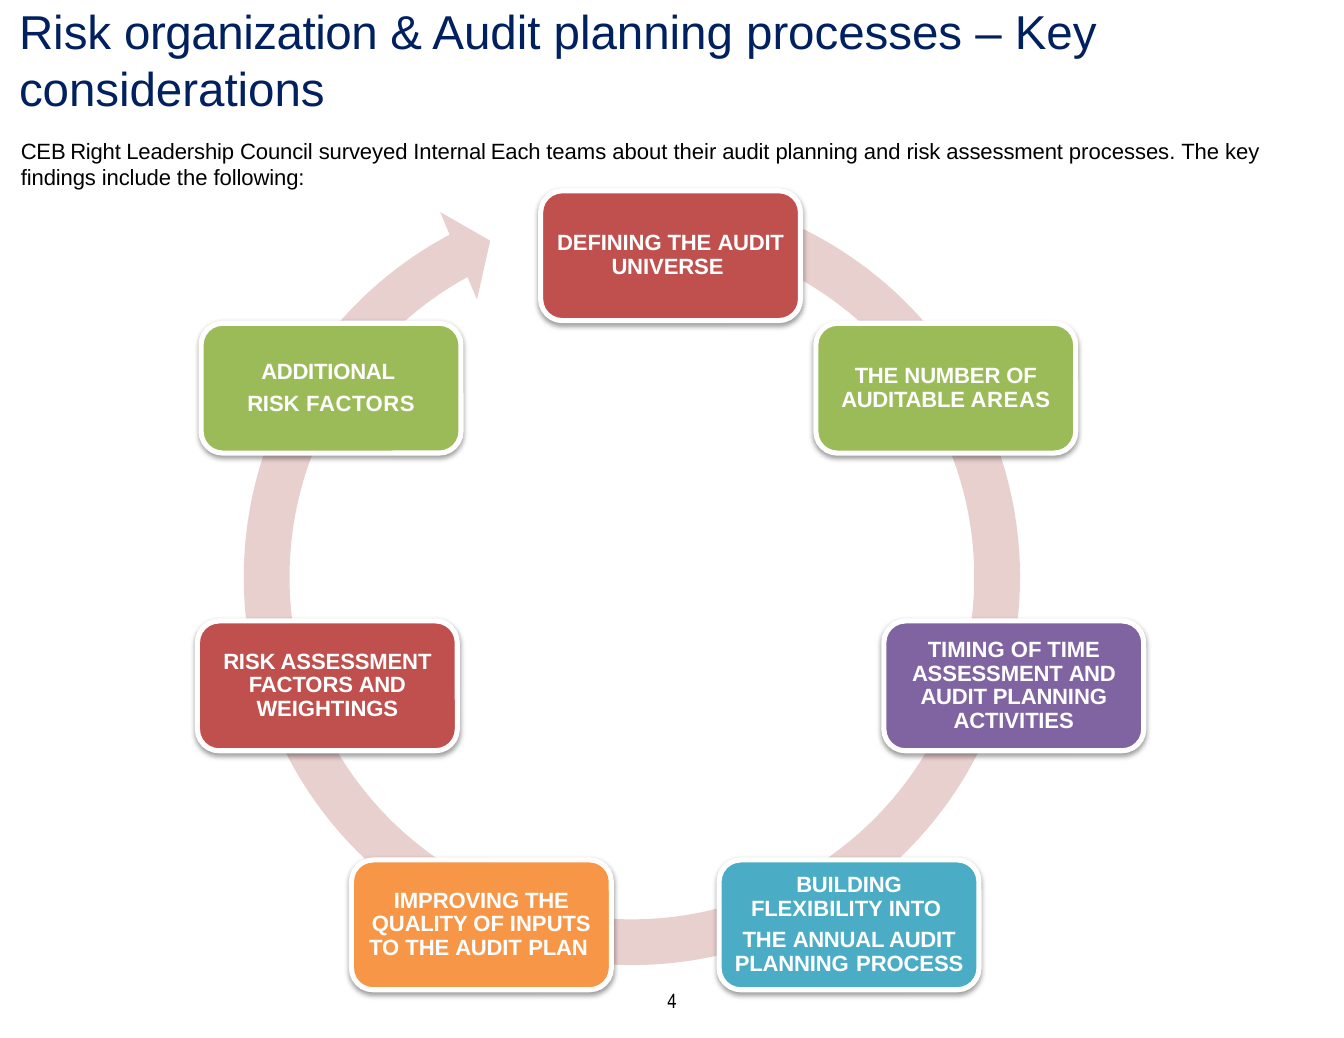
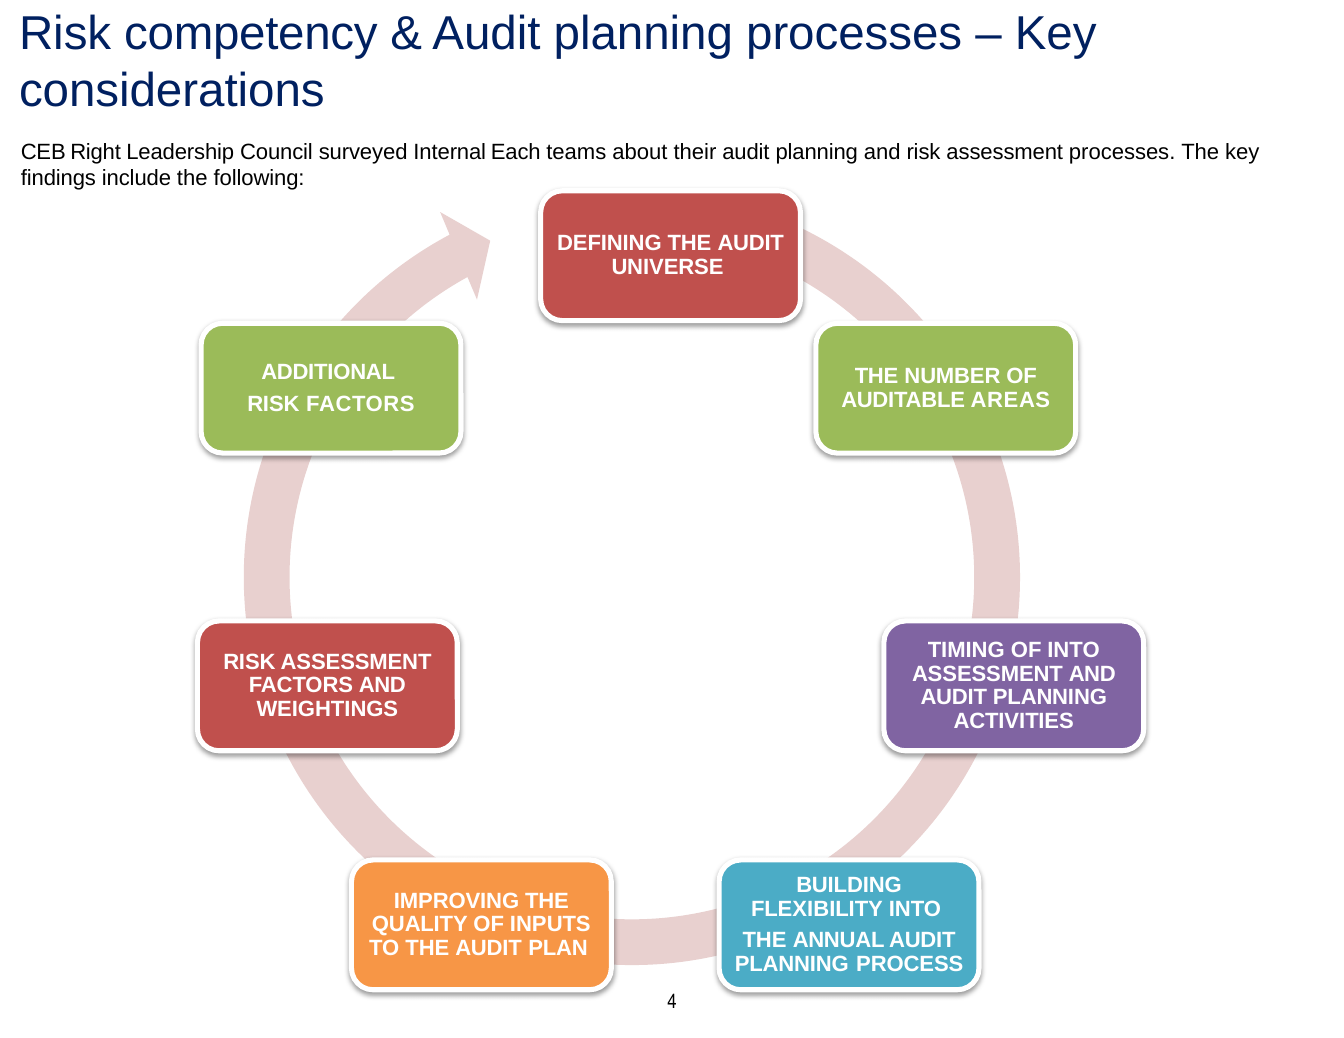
organization: organization -> competency
TIME at (1074, 650): TIME -> INTO
